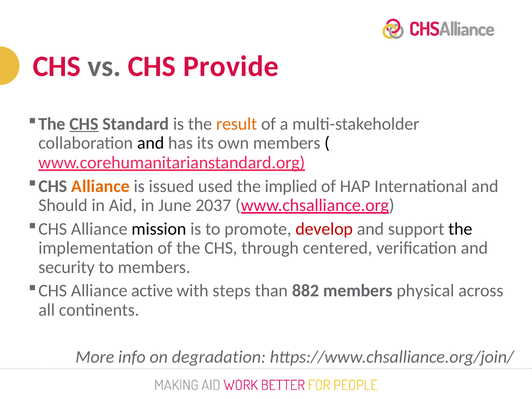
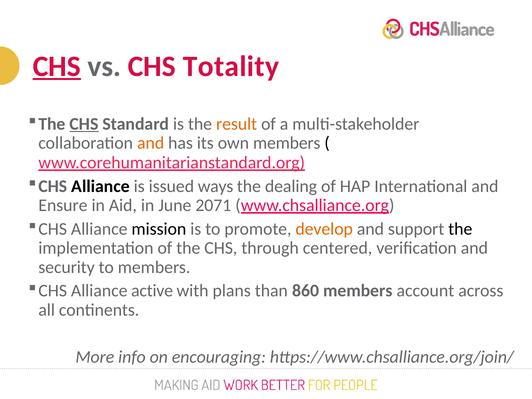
CHS at (57, 66) underline: none -> present
Provide: Provide -> Totality
and at (151, 143) colour: black -> orange
Alliance at (100, 186) colour: orange -> black
used: used -> ways
implied: implied -> dealing
Should: Should -> Ensure
2037: 2037 -> 2071
develop colour: red -> orange
steps: steps -> plans
882: 882 -> 860
physical: physical -> account
degradation: degradation -> encouraging
